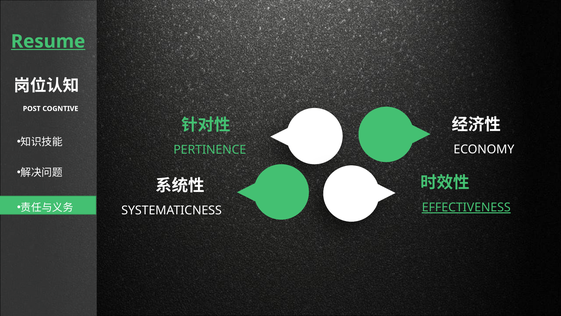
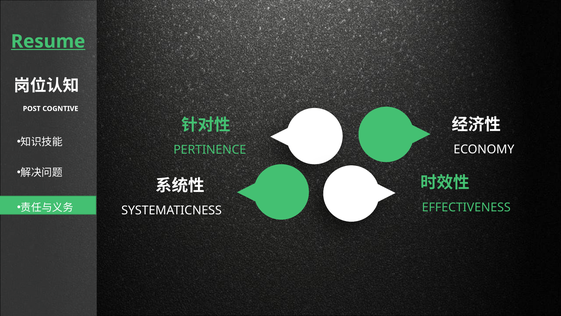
EFFECTIVENESS underline: present -> none
